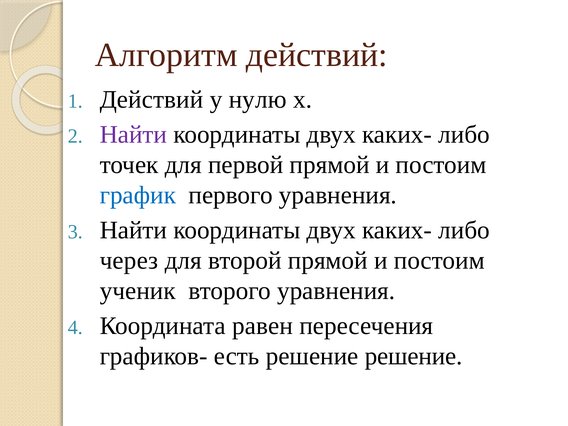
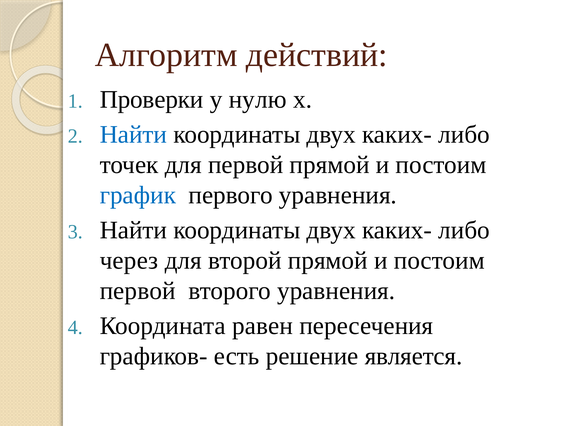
Действий at (151, 100): Действий -> Проверки
Найти at (133, 135) colour: purple -> blue
ученик at (138, 291): ученик -> первой
решение решение: решение -> является
